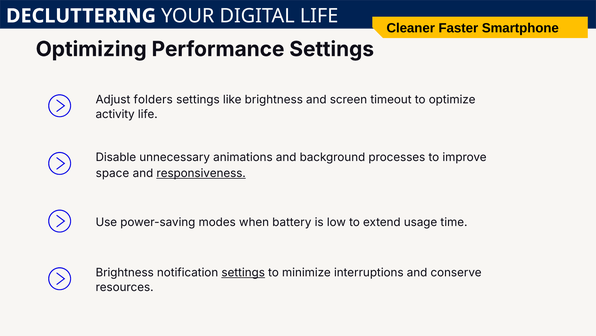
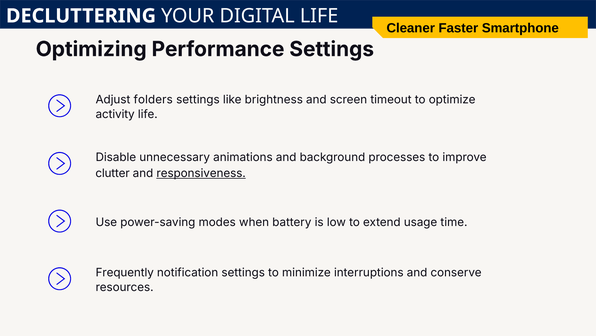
space: space -> clutter
Brightness at (125, 272): Brightness -> Frequently
settings at (243, 272) underline: present -> none
